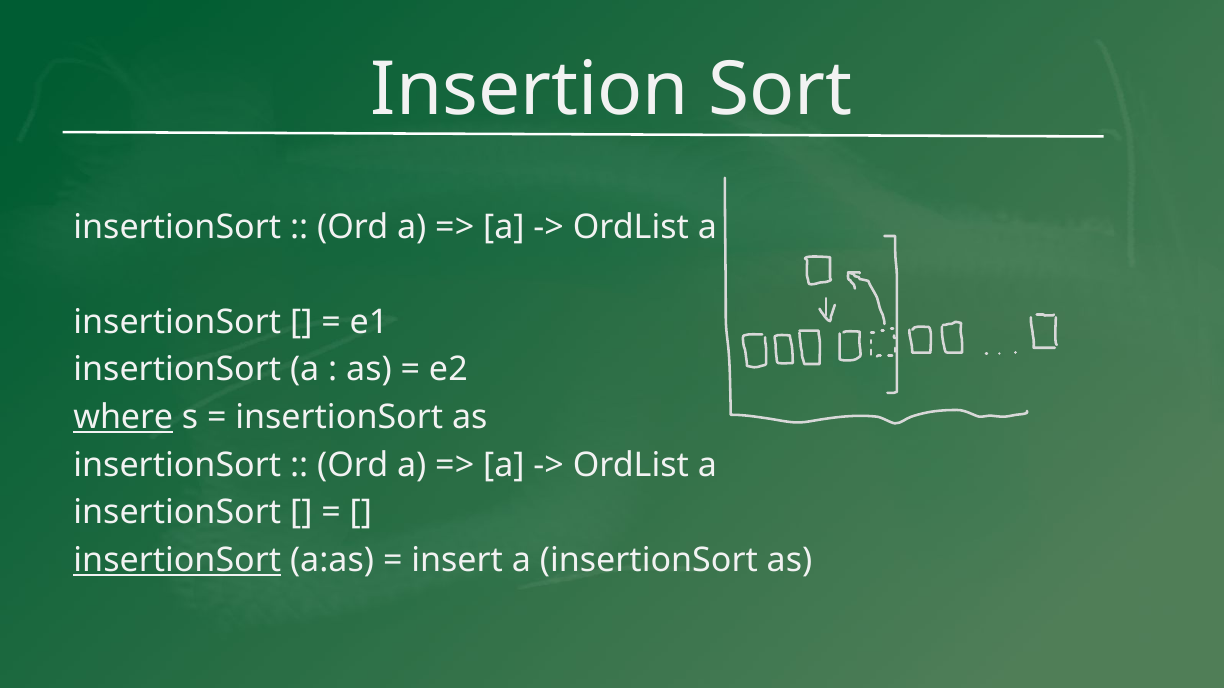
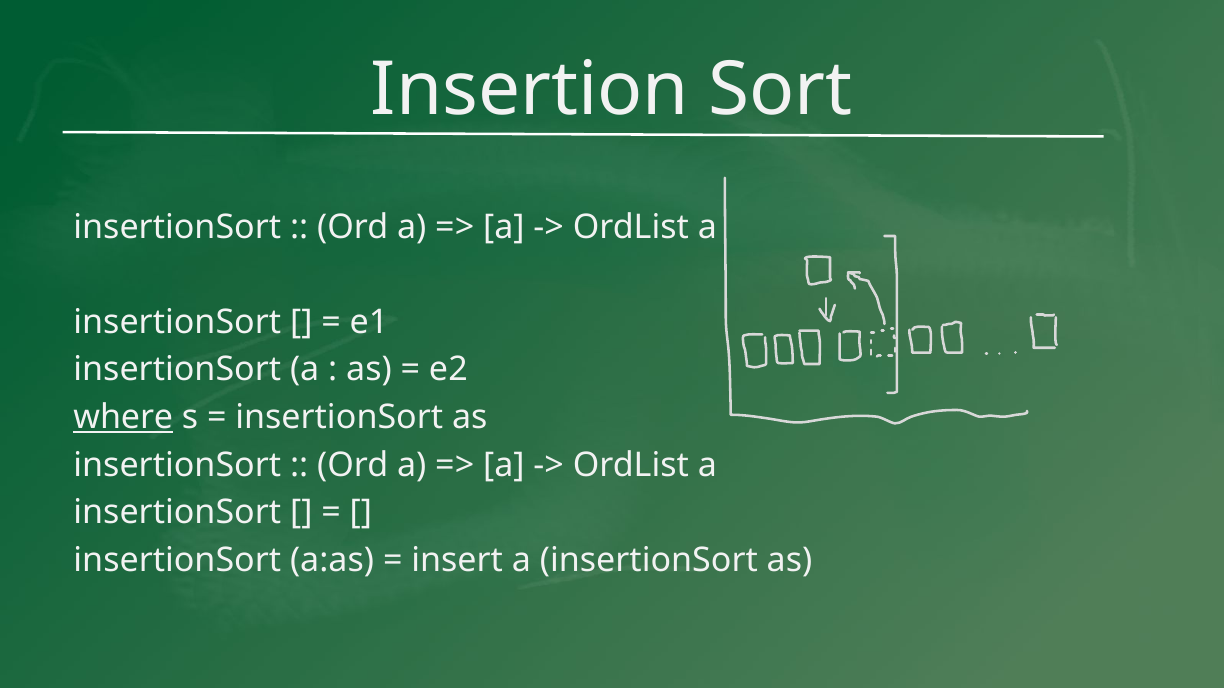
insertionSort at (177, 560) underline: present -> none
